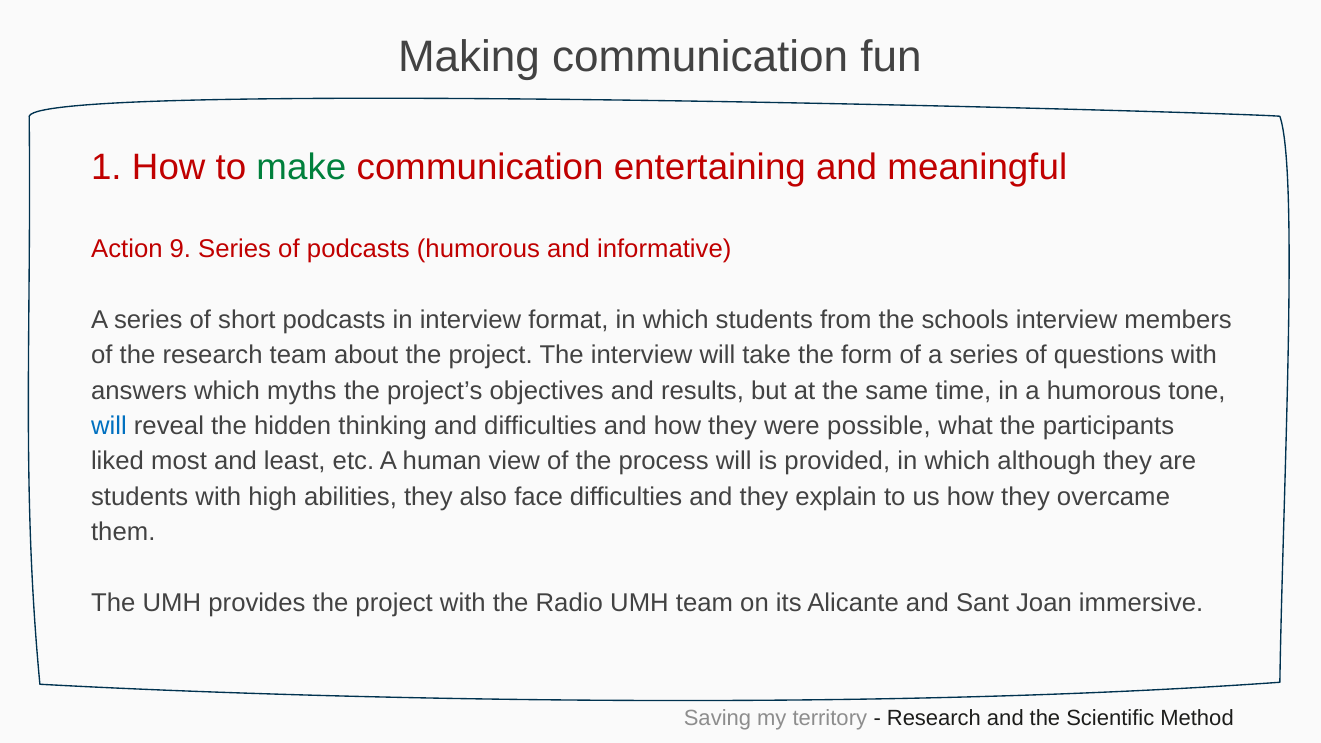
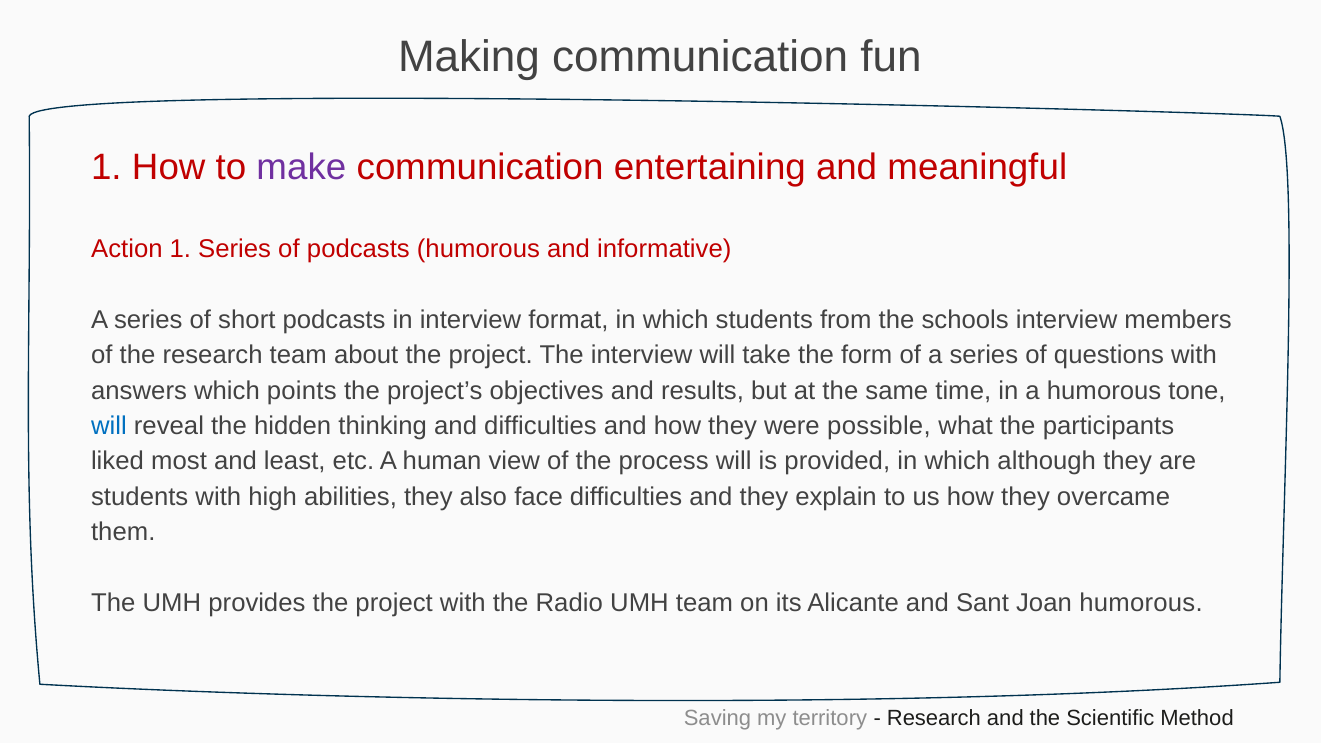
make colour: green -> purple
Action 9: 9 -> 1
myths: myths -> points
Joan immersive: immersive -> humorous
